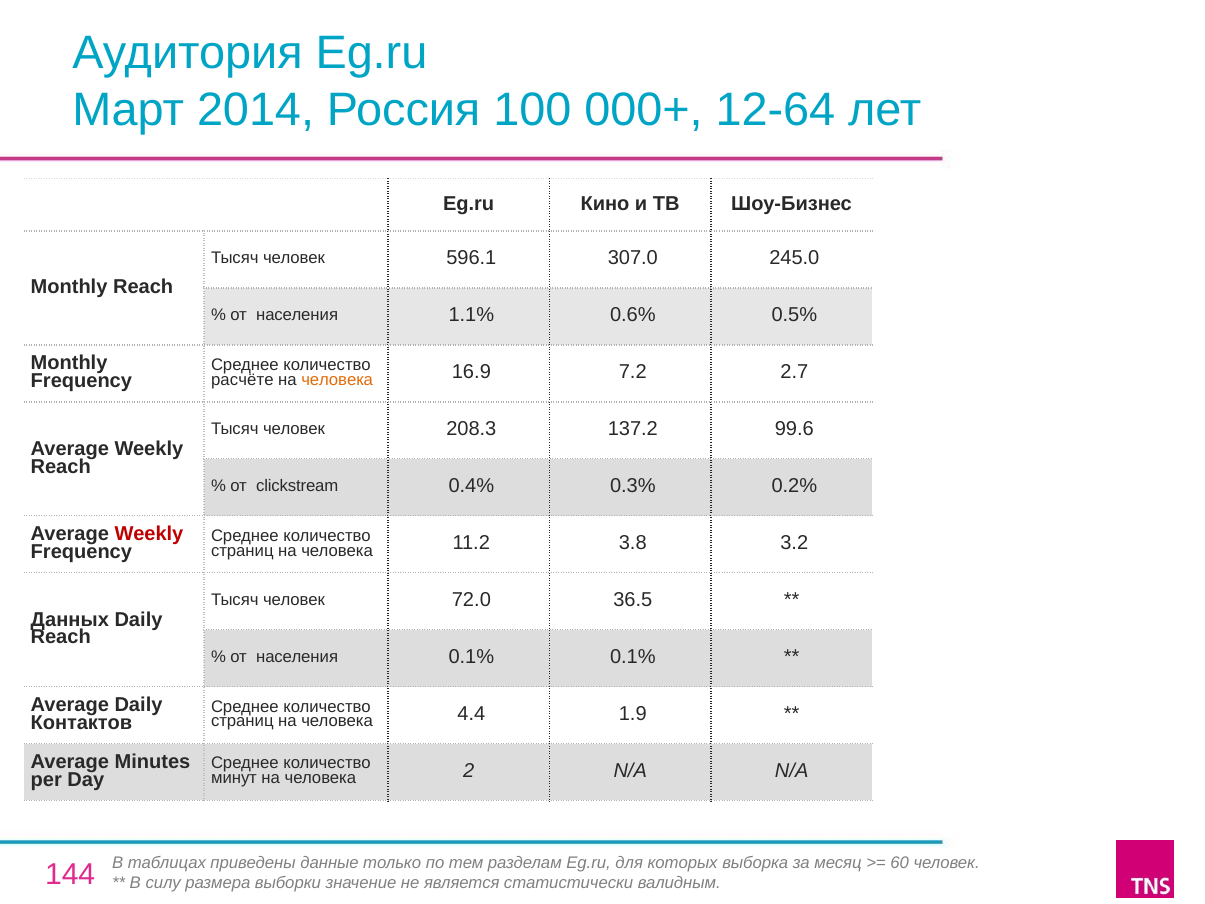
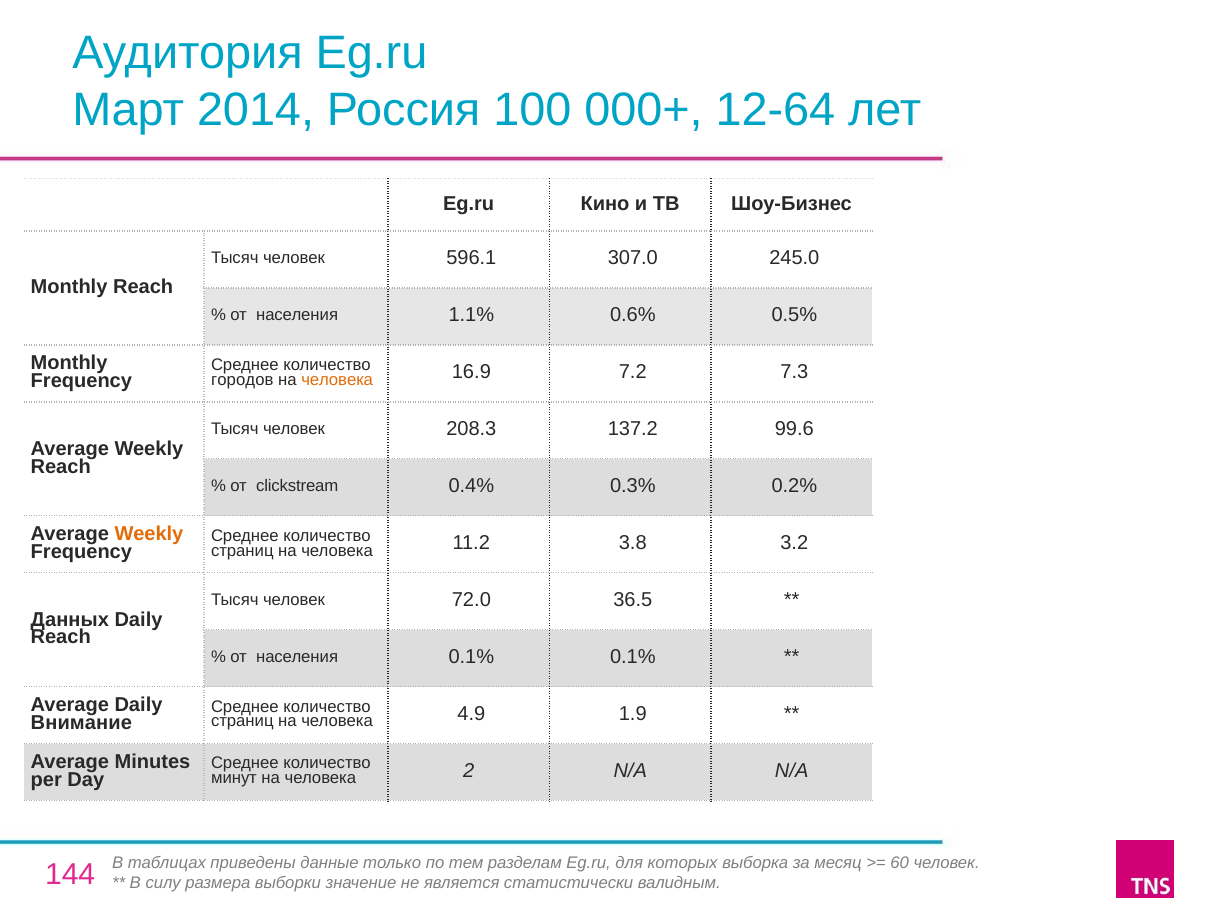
расчёте: расчёте -> городов
2.7: 2.7 -> 7.3
Weekly at (149, 534) colour: red -> orange
Контактов: Контактов -> Внимание
4.4: 4.4 -> 4.9
